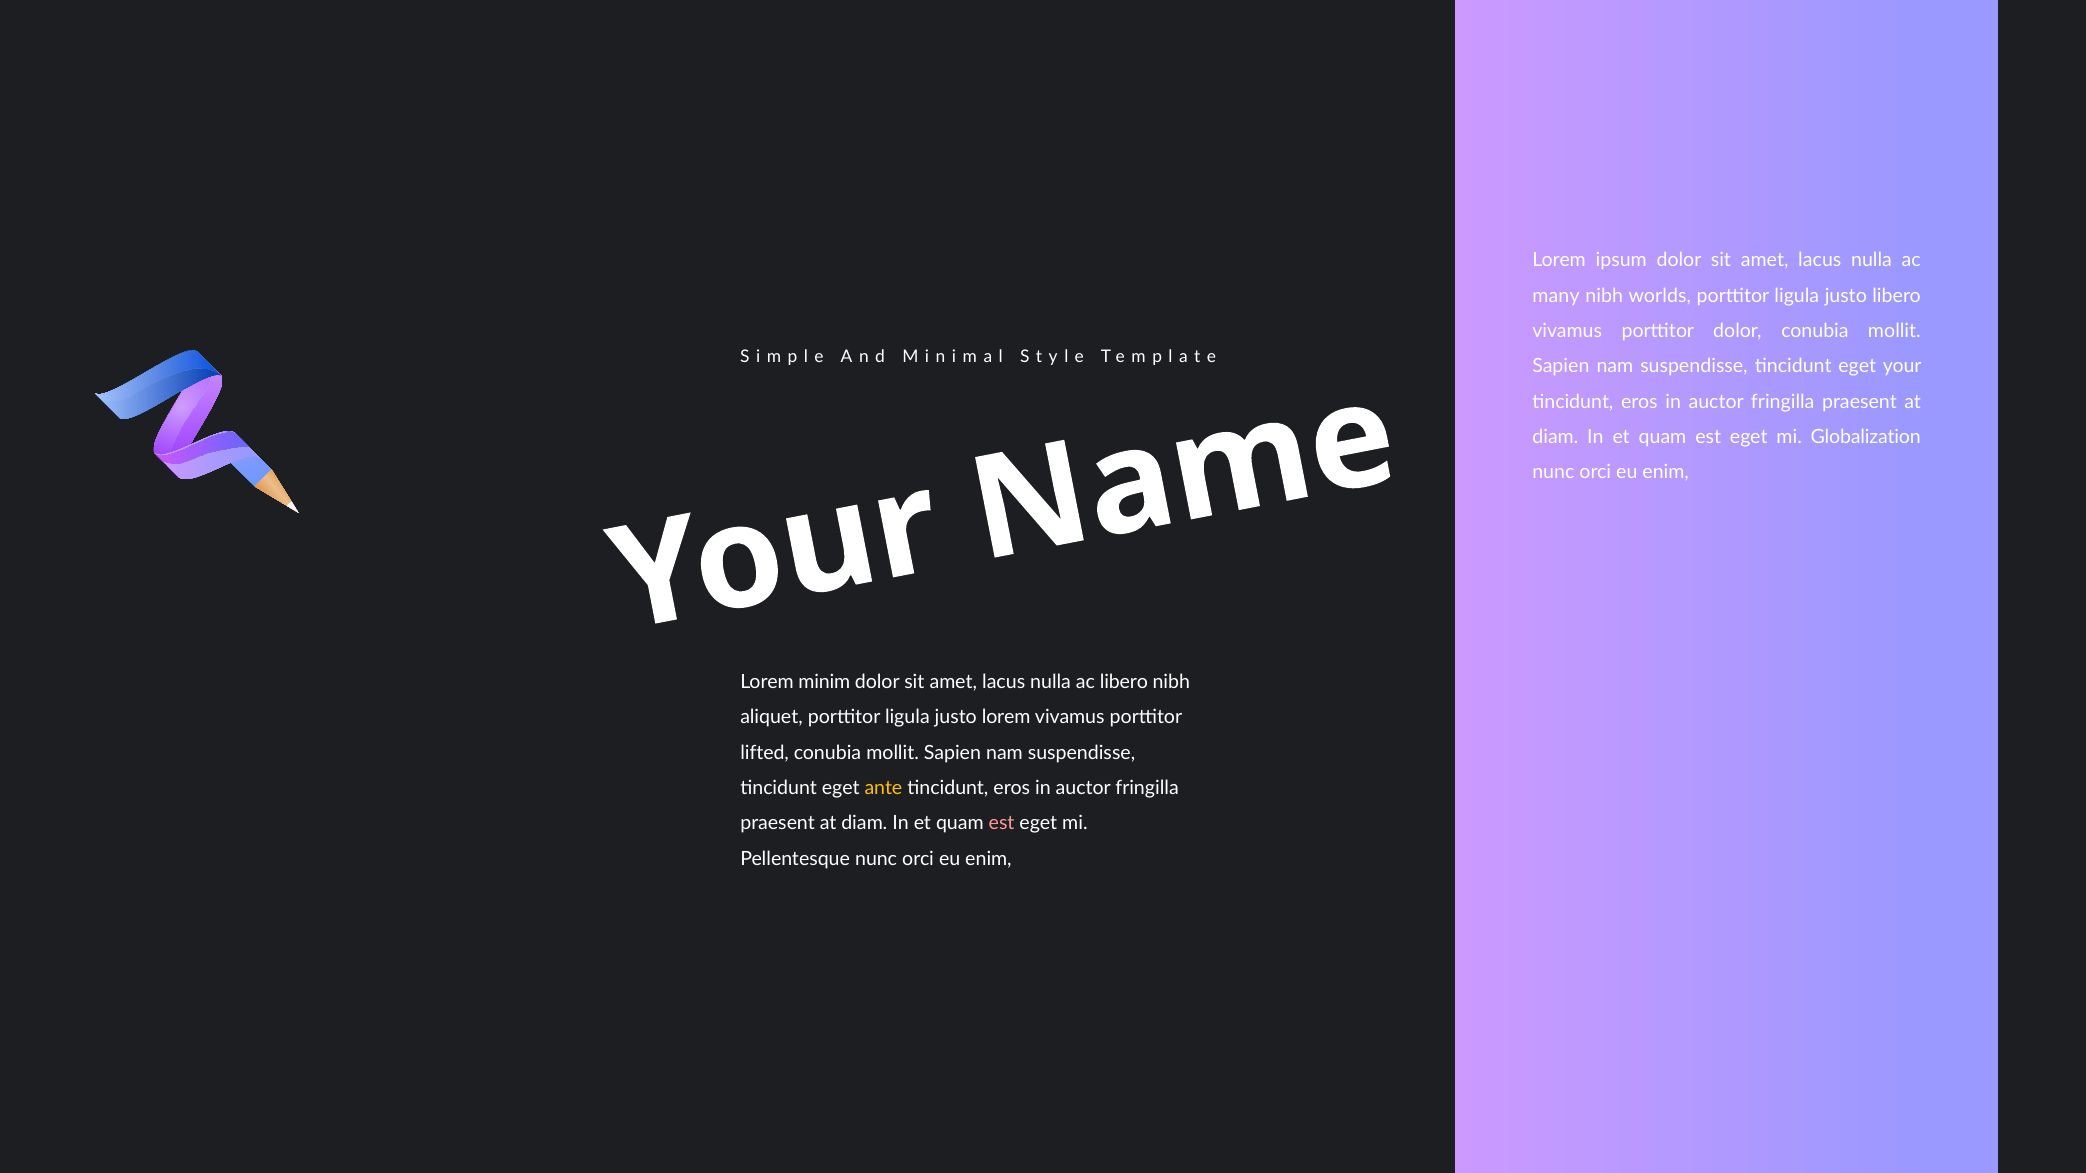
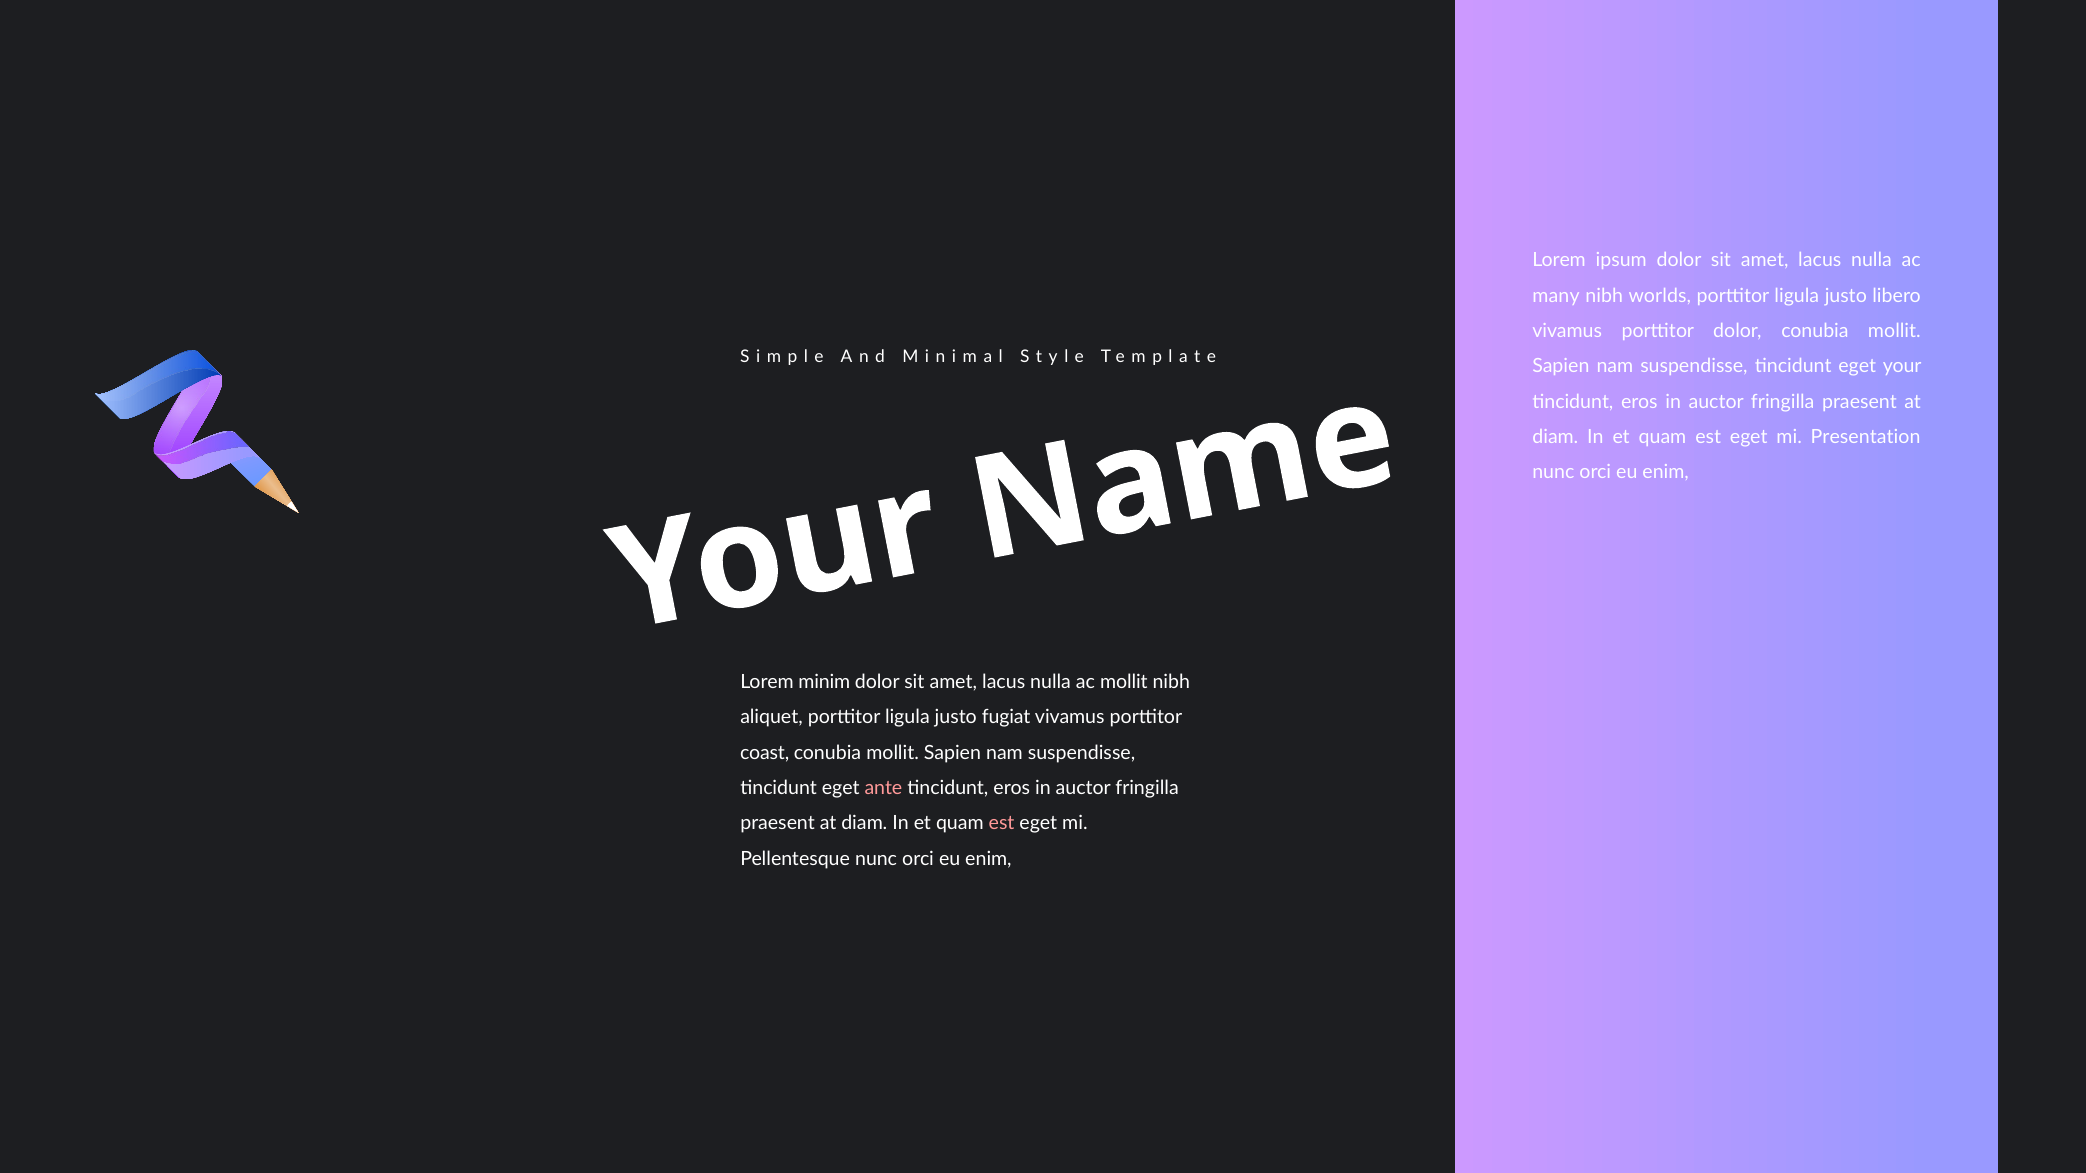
Globalization: Globalization -> Presentation
ac libero: libero -> mollit
justo lorem: lorem -> fugiat
lifted: lifted -> coast
ante colour: yellow -> pink
